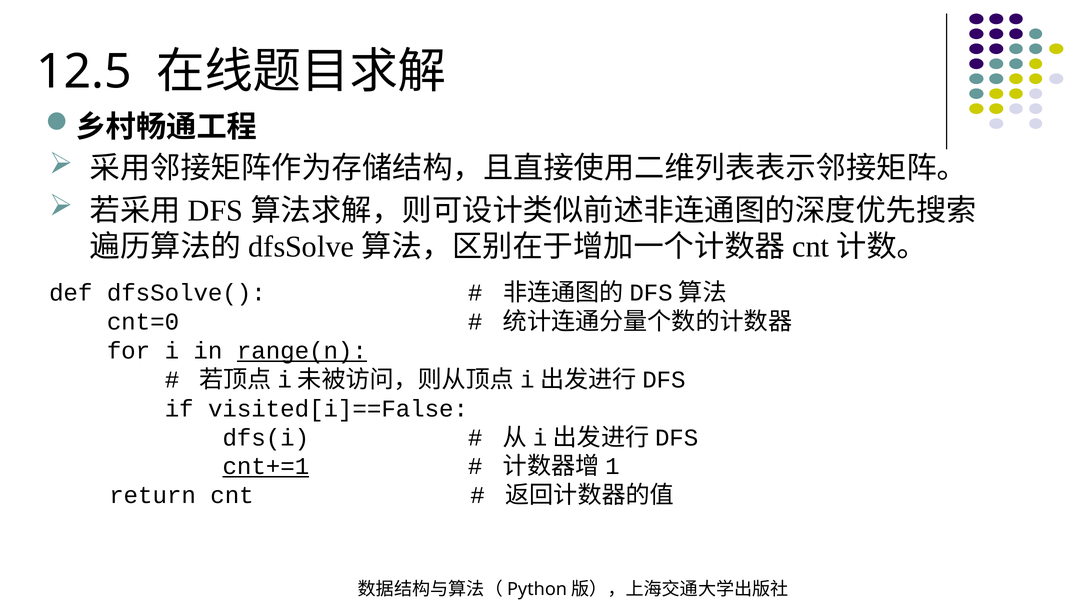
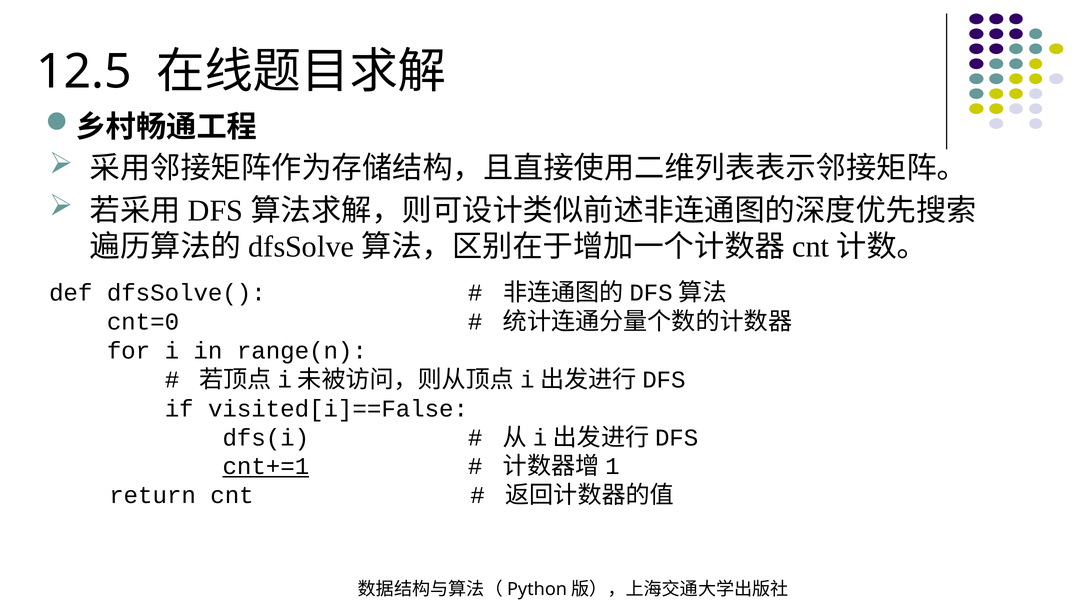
range(n underline: present -> none
